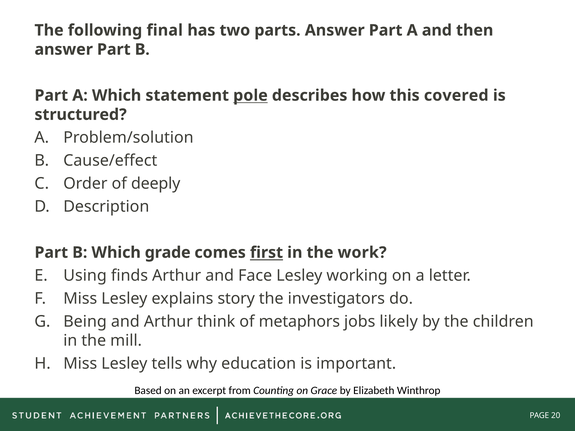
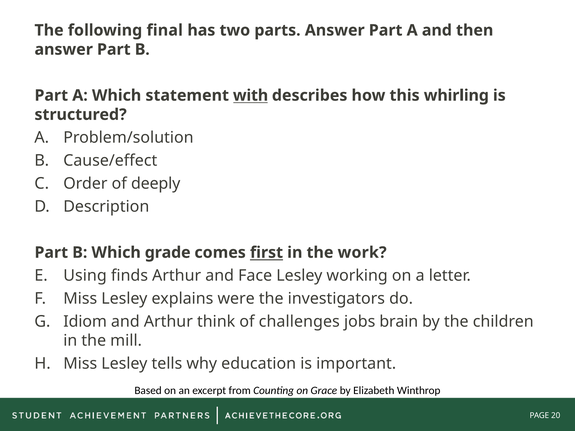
pole: pole -> with
covered: covered -> whirling
story: story -> were
Being: Being -> Idiom
metaphors: metaphors -> challenges
likely: likely -> brain
